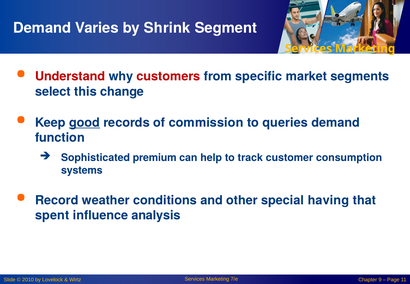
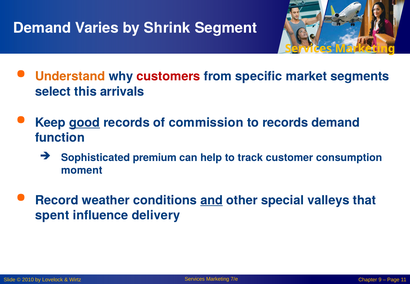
Understand colour: red -> orange
change: change -> arrivals
to queries: queries -> records
systems: systems -> moment
and underline: none -> present
having: having -> valleys
analysis: analysis -> delivery
